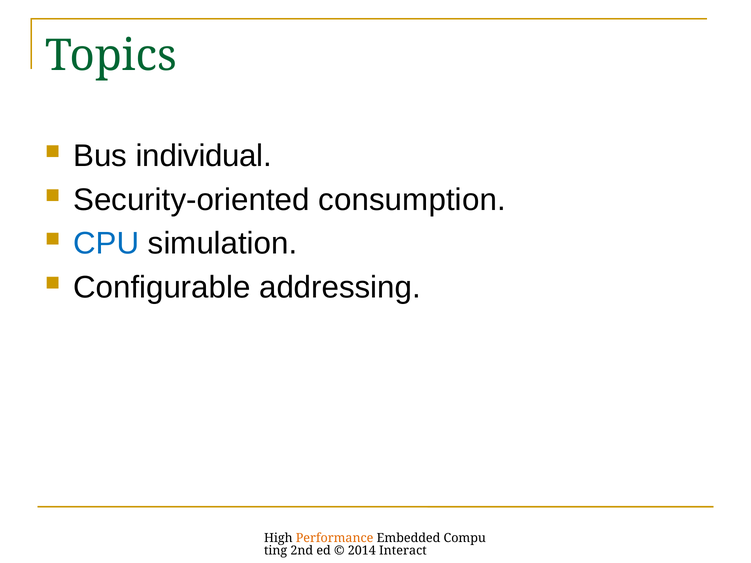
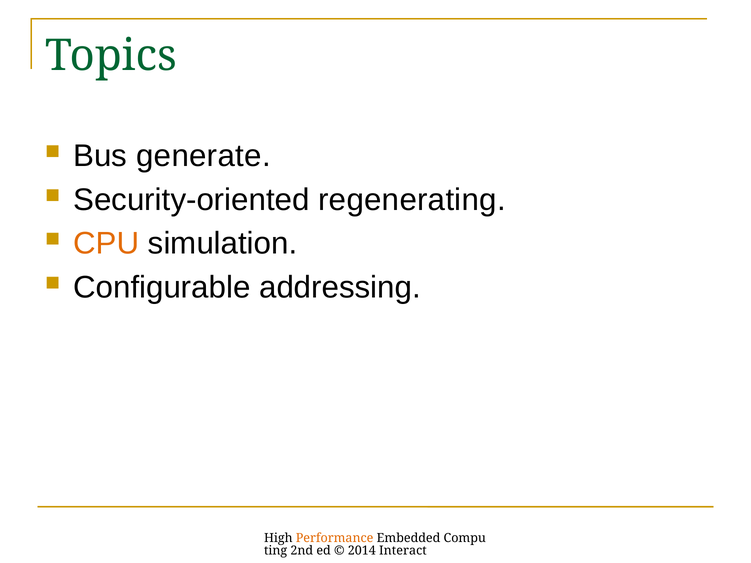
individual: individual -> generate
consumption: consumption -> regenerating
CPU colour: blue -> orange
